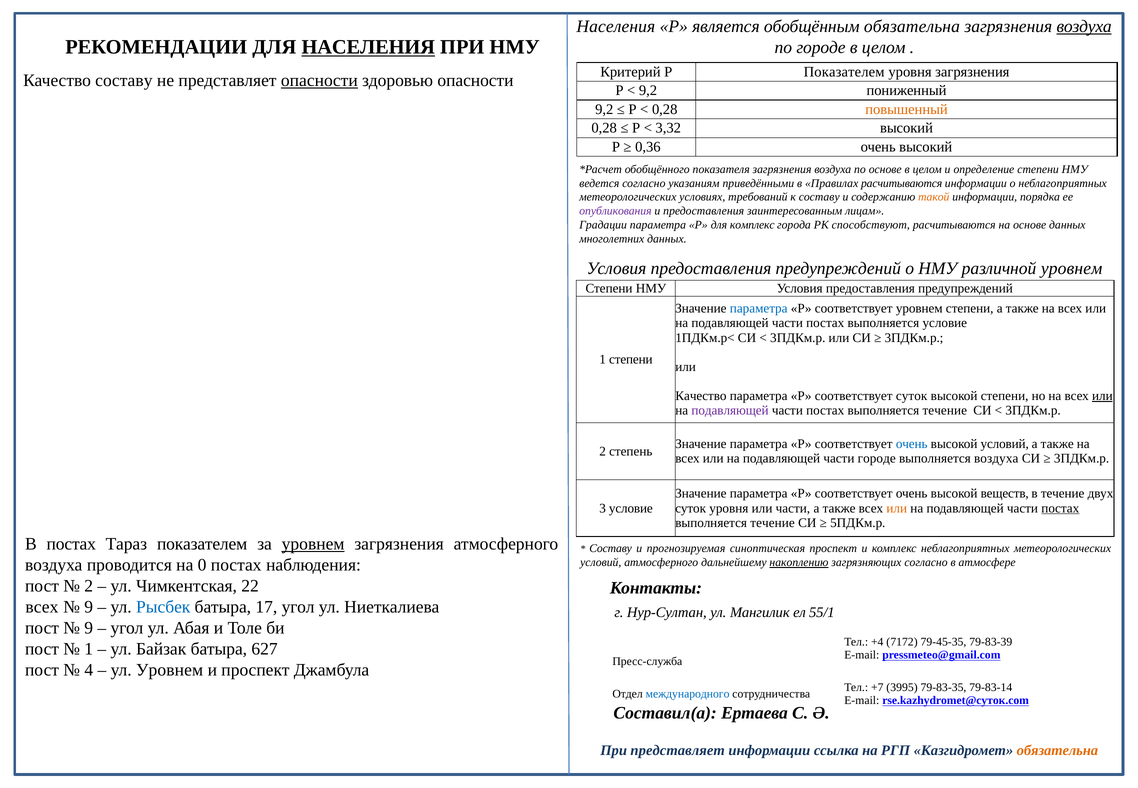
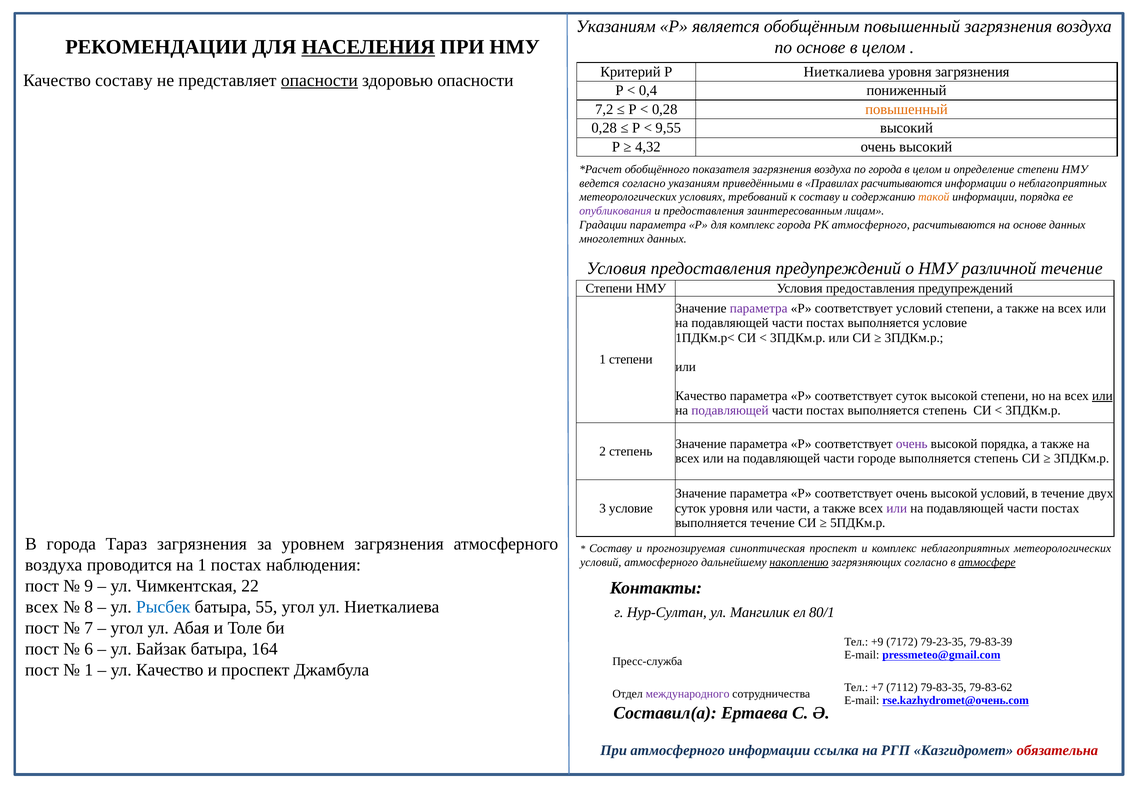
Населения at (616, 26): Населения -> Указаниям
обобщённым обязательна: обязательна -> повышенный
воздуха at (1084, 26) underline: present -> none
по городе: городе -> основе
Р Показателем: Показателем -> Ниеткалиева
9,2 at (648, 91): 9,2 -> 0,4
9,2 at (604, 109): 9,2 -> 7,2
3,32: 3,32 -> 9,55
0,36: 0,36 -> 4,32
по основе: основе -> города
РК способствуют: способствуют -> атмосферного
различной уровнем: уровнем -> течение
параметра at (759, 309) colour: blue -> purple
соответствует уровнем: уровнем -> условий
течение at (945, 410): течение -> степень
очень at (912, 444) colour: blue -> purple
высокой условий: условий -> порядка
воздуха at (996, 458): воздуха -> степень
высокой веществ: веществ -> условий
или at (897, 508) colour: orange -> purple
постах at (1060, 508) underline: present -> none
В постах: постах -> города
Тараз показателем: показателем -> загрязнения
уровнем at (313, 544) underline: present -> none
на 0: 0 -> 1
атмосфере underline: none -> present
2 at (89, 586): 2 -> 9
9 at (89, 607): 9 -> 8
17: 17 -> 55
55/1: 55/1 -> 80/1
9 at (89, 628): 9 -> 7
+4: +4 -> +9
79-45-35: 79-45-35 -> 79-23-35
1 at (89, 649): 1 -> 6
627: 627 -> 164
4 at (89, 670): 4 -> 1
ул Уровнем: Уровнем -> Качество
3995: 3995 -> 7112
79-83-14: 79-83-14 -> 79-83-62
международного colour: blue -> purple
rse.kazhydromet@суток.com: rse.kazhydromet@суток.com -> rse.kazhydromet@очень.com
При представляет: представляет -> атмосферного
обязательна at (1057, 750) colour: orange -> red
